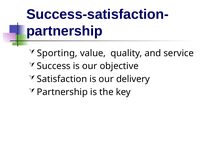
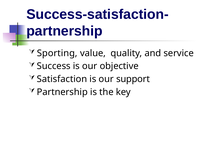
delivery: delivery -> support
